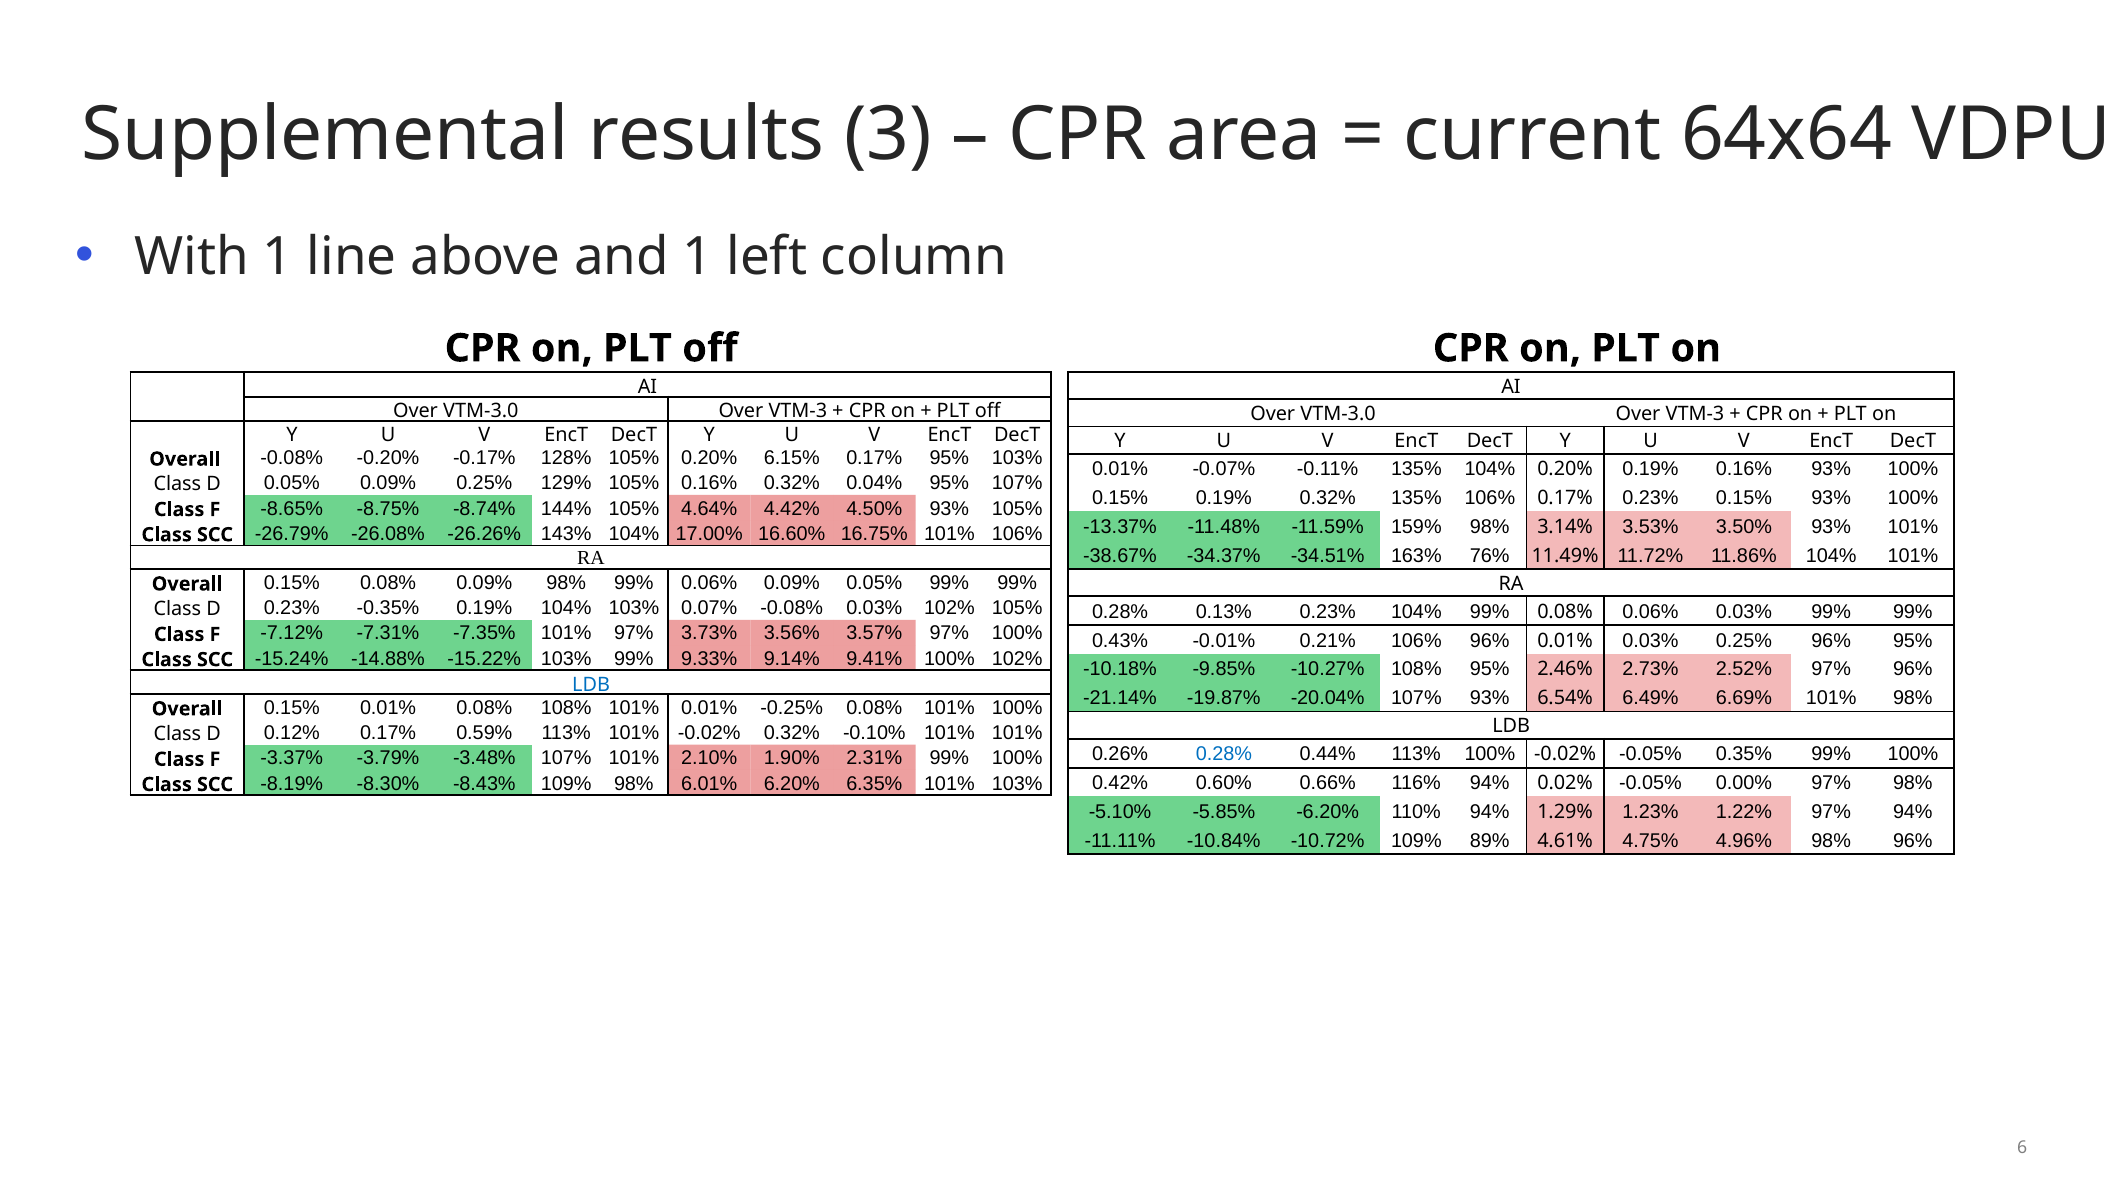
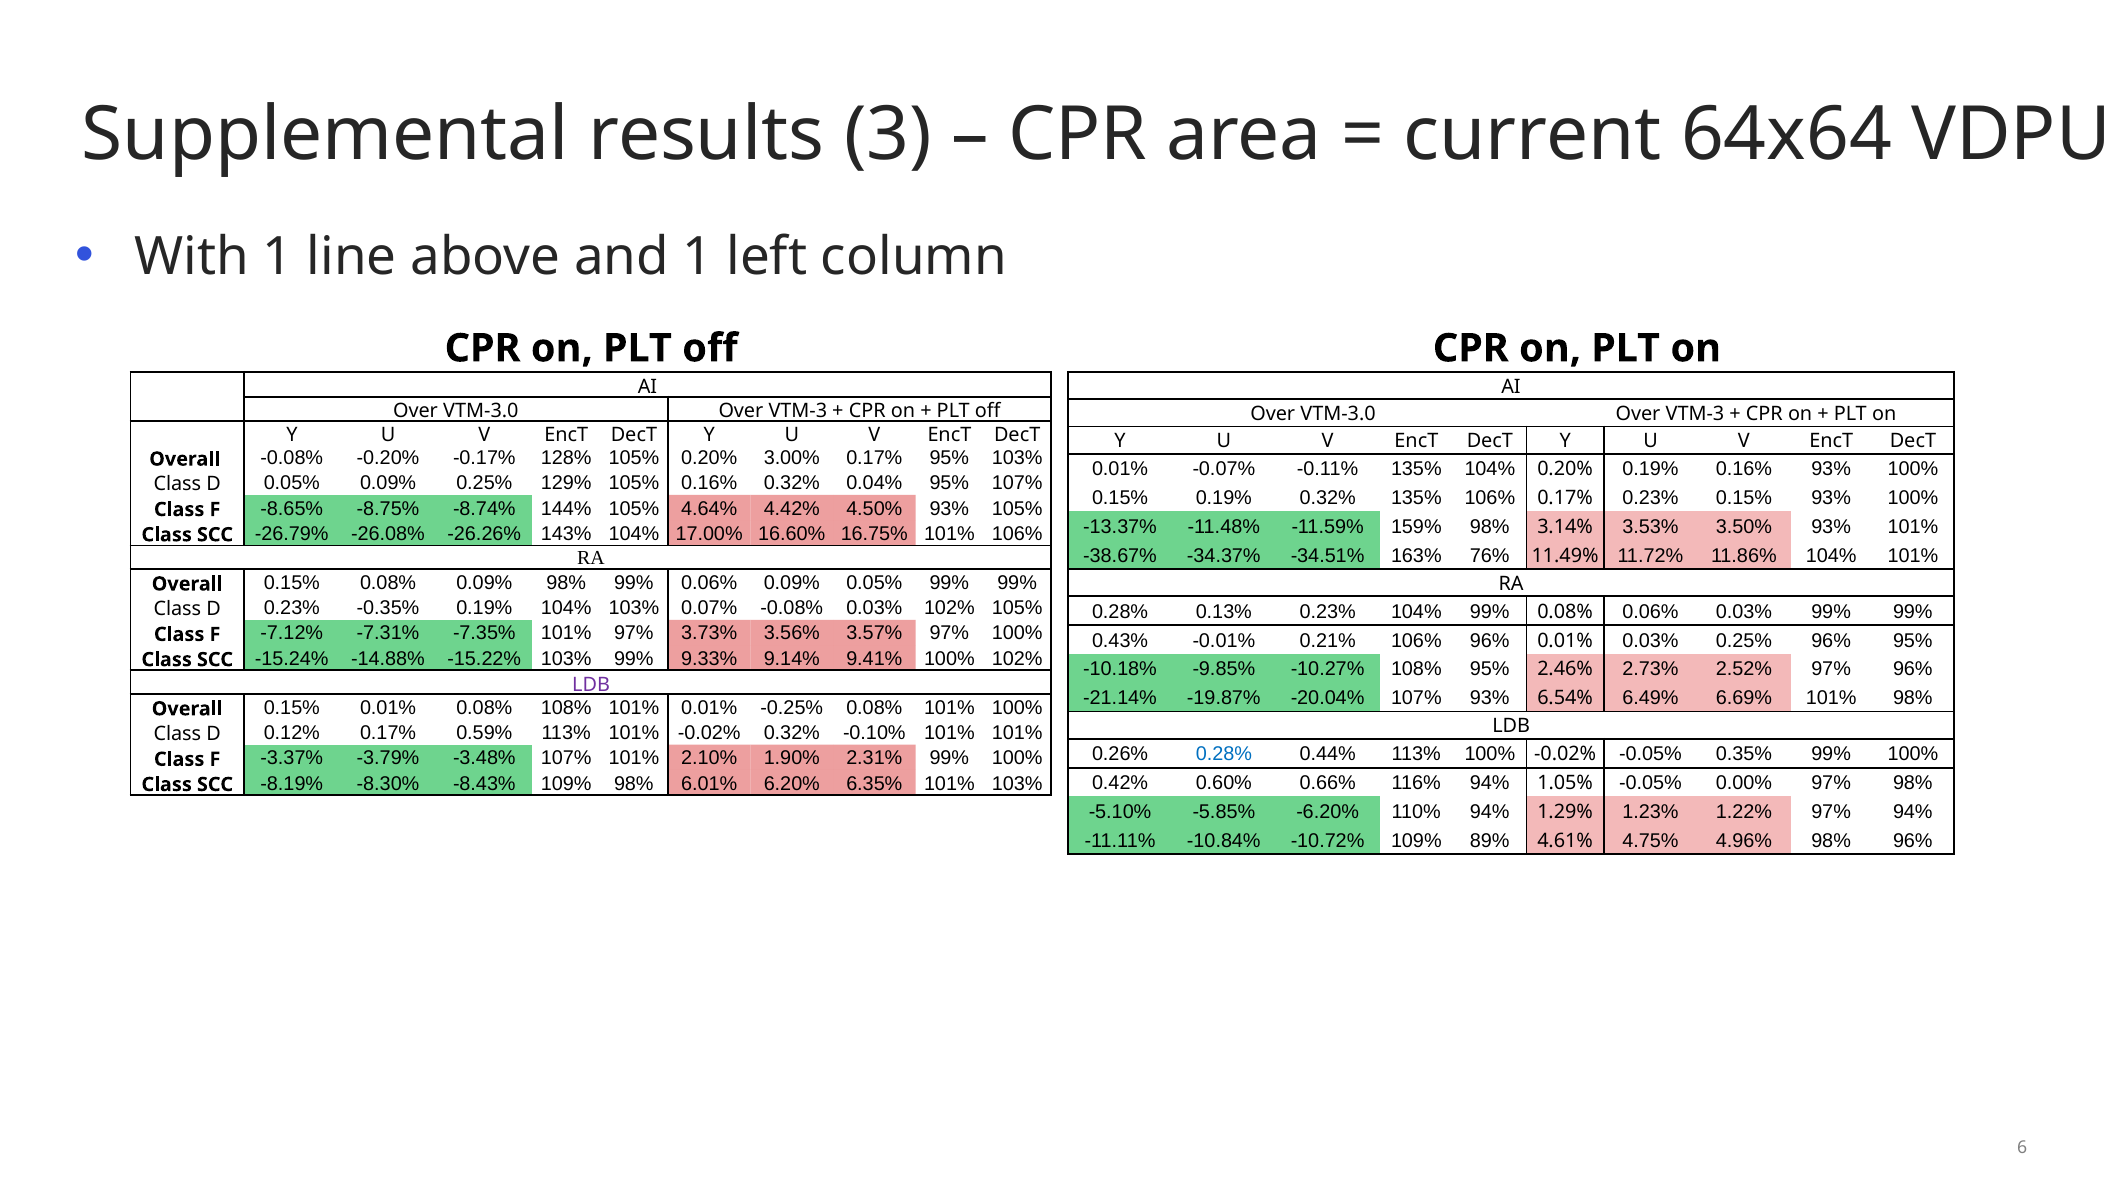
6.15%: 6.15% -> 3.00%
LDB at (591, 685) colour: blue -> purple
0.02%: 0.02% -> 1.05%
